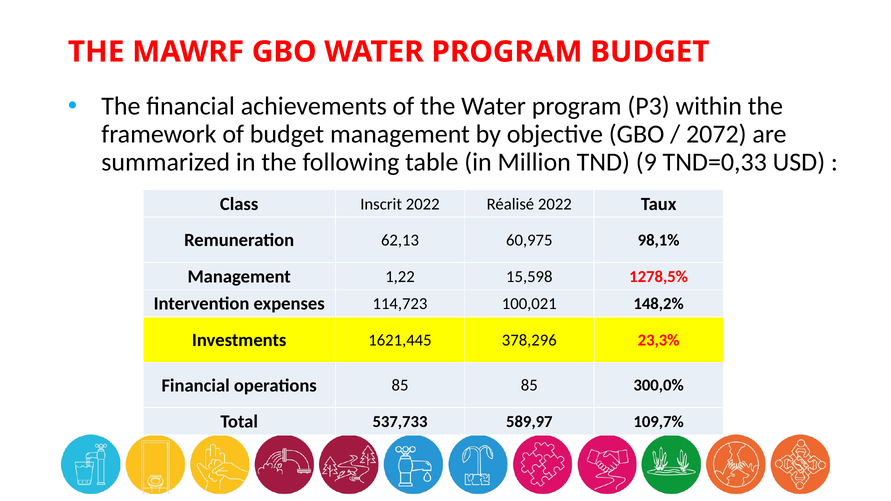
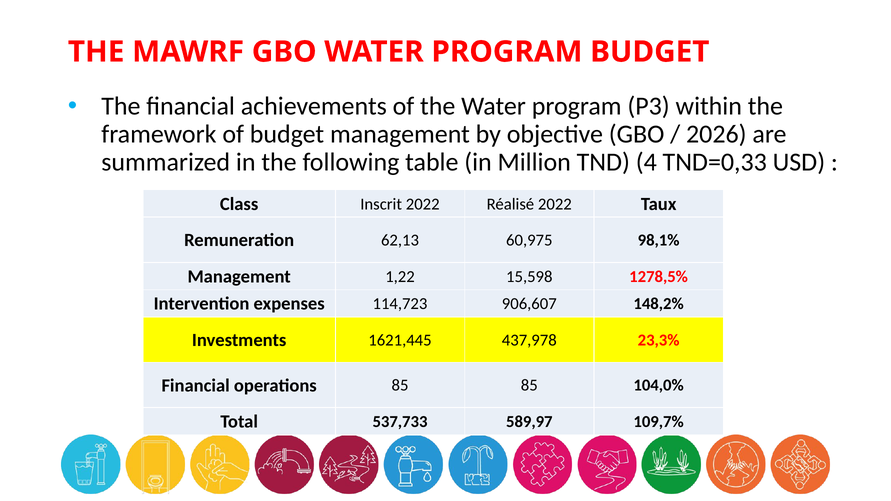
2072: 2072 -> 2026
9: 9 -> 4
100,021: 100,021 -> 906,607
378,296: 378,296 -> 437,978
300,0%: 300,0% -> 104,0%
